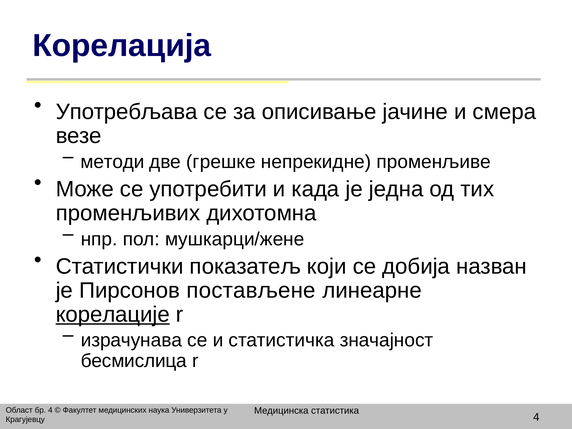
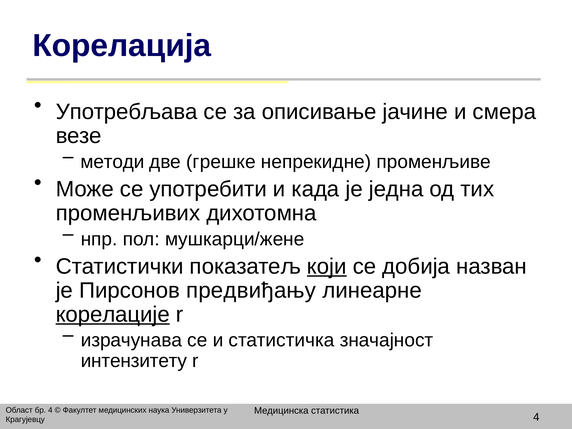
који underline: none -> present
постављене: постављене -> предвиђању
бесмислица: бесмислица -> интензитету
